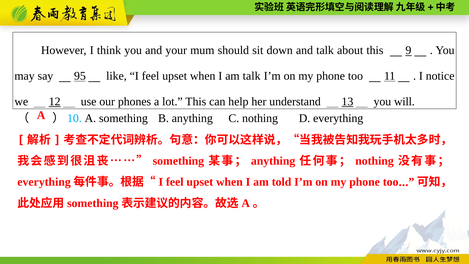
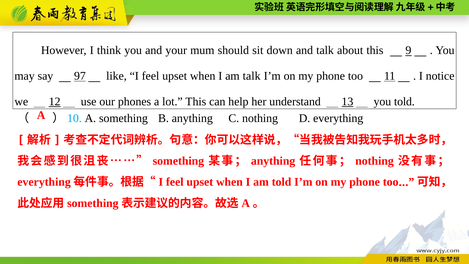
95: 95 -> 97
you will: will -> told
